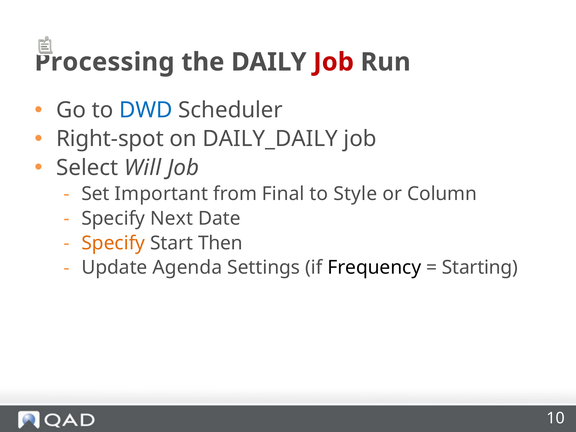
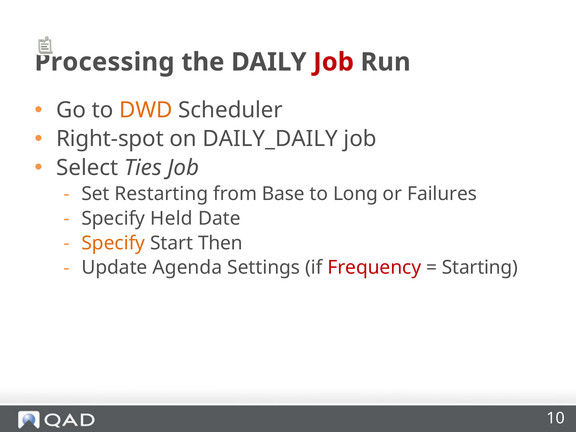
DWD colour: blue -> orange
Will: Will -> Ties
Important: Important -> Restarting
Final: Final -> Base
Style: Style -> Long
Column: Column -> Failures
Next: Next -> Held
Frequency colour: black -> red
